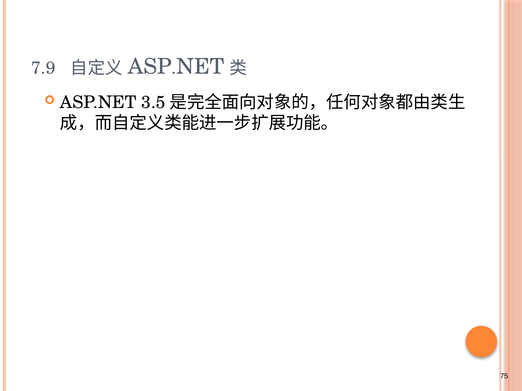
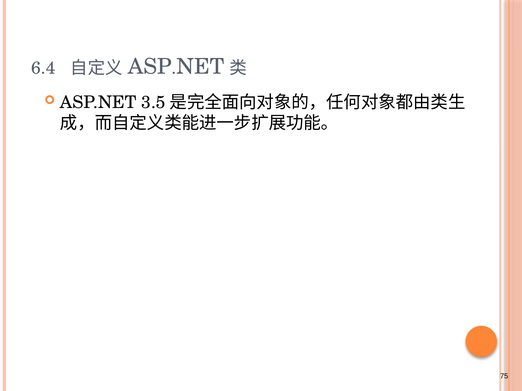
7.9: 7.9 -> 6.4
